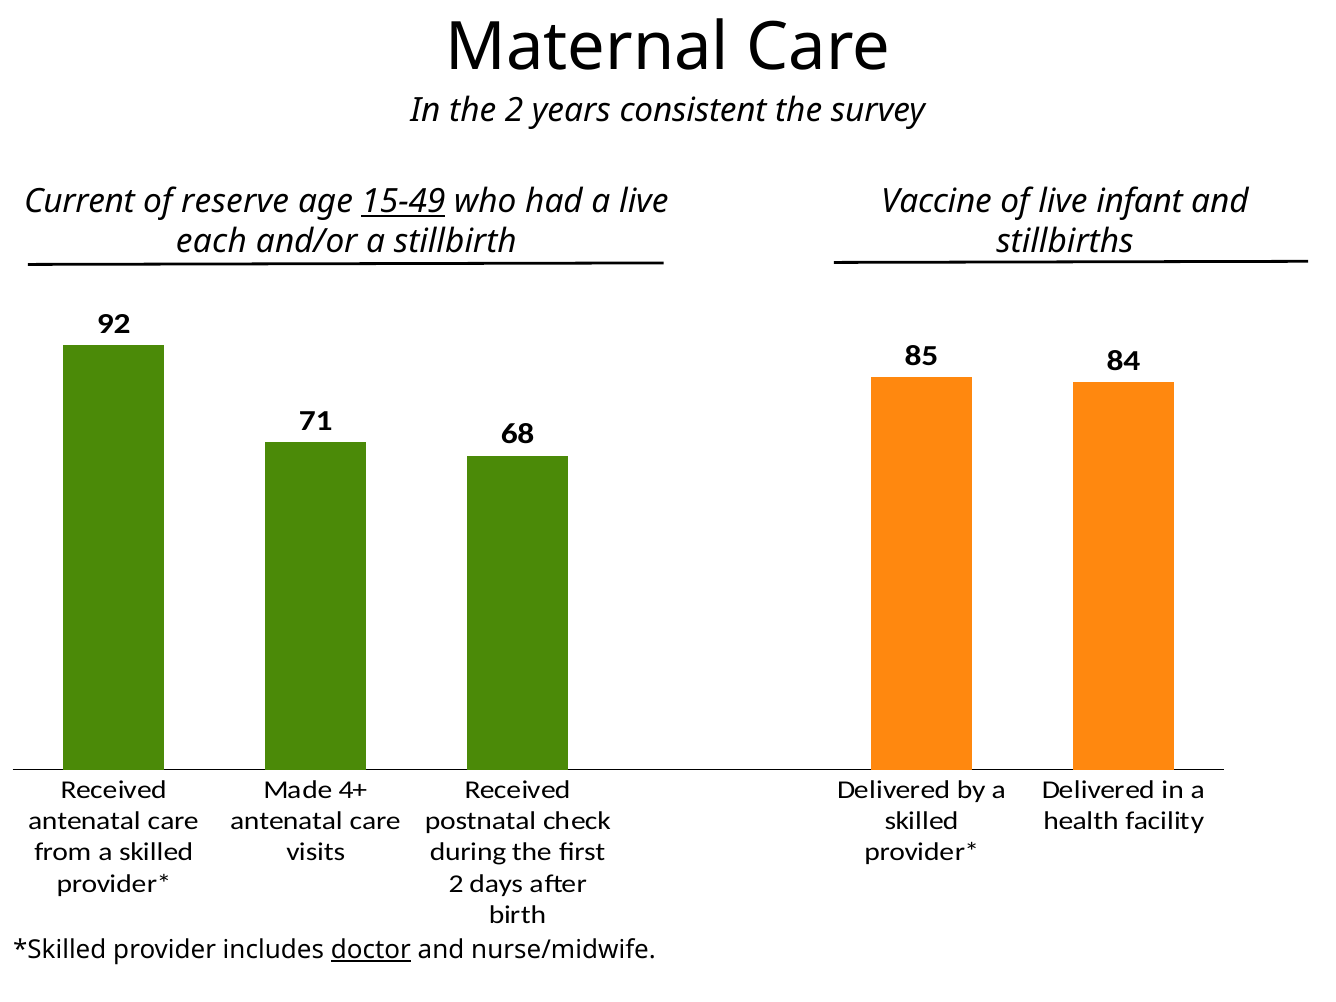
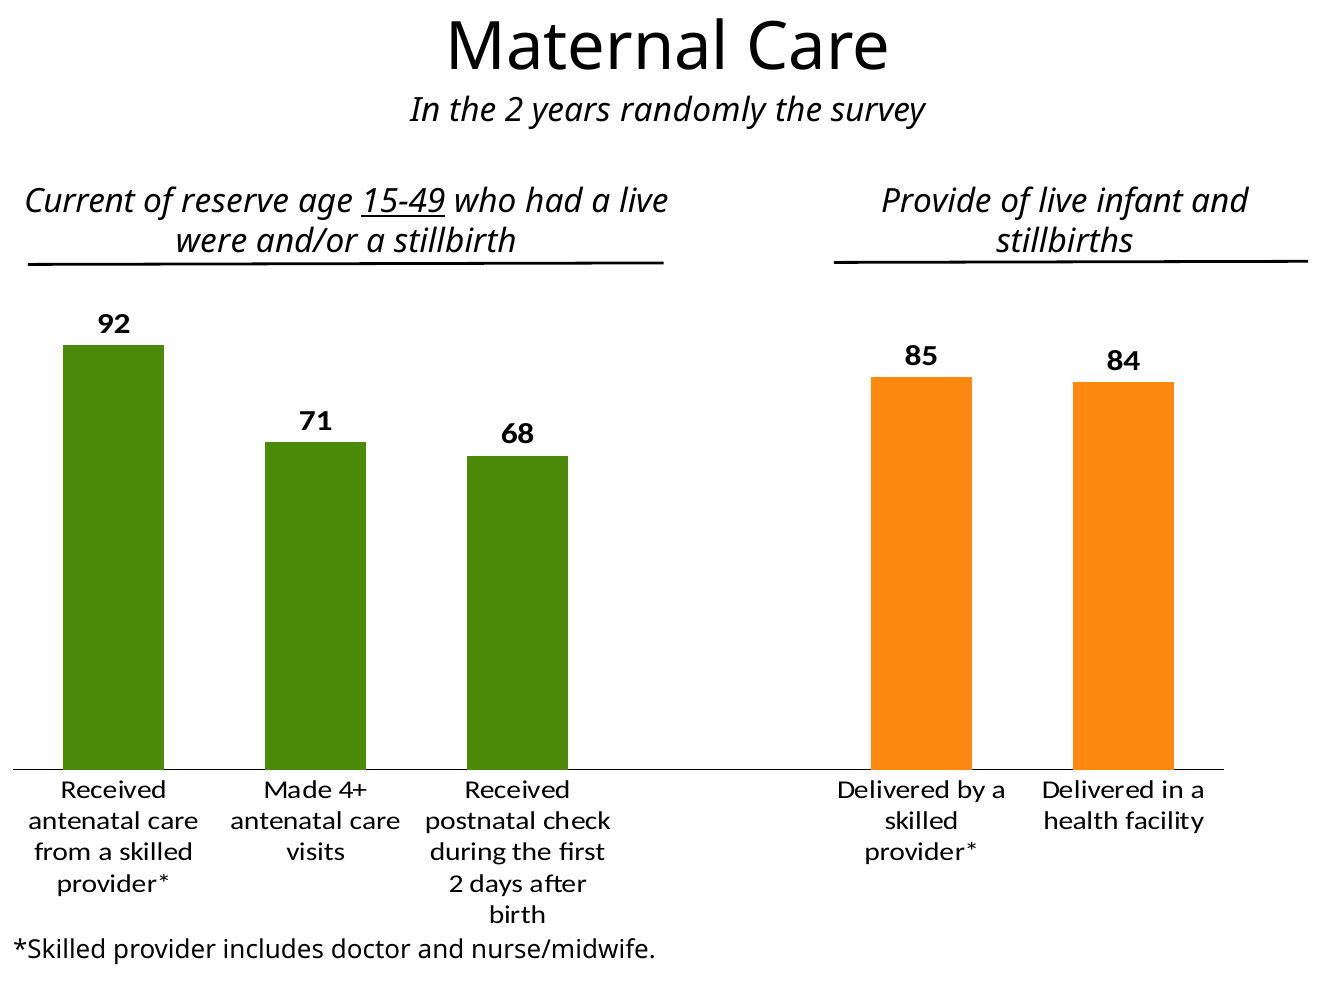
consistent: consistent -> randomly
Vaccine: Vaccine -> Provide
each: each -> were
doctor underline: present -> none
